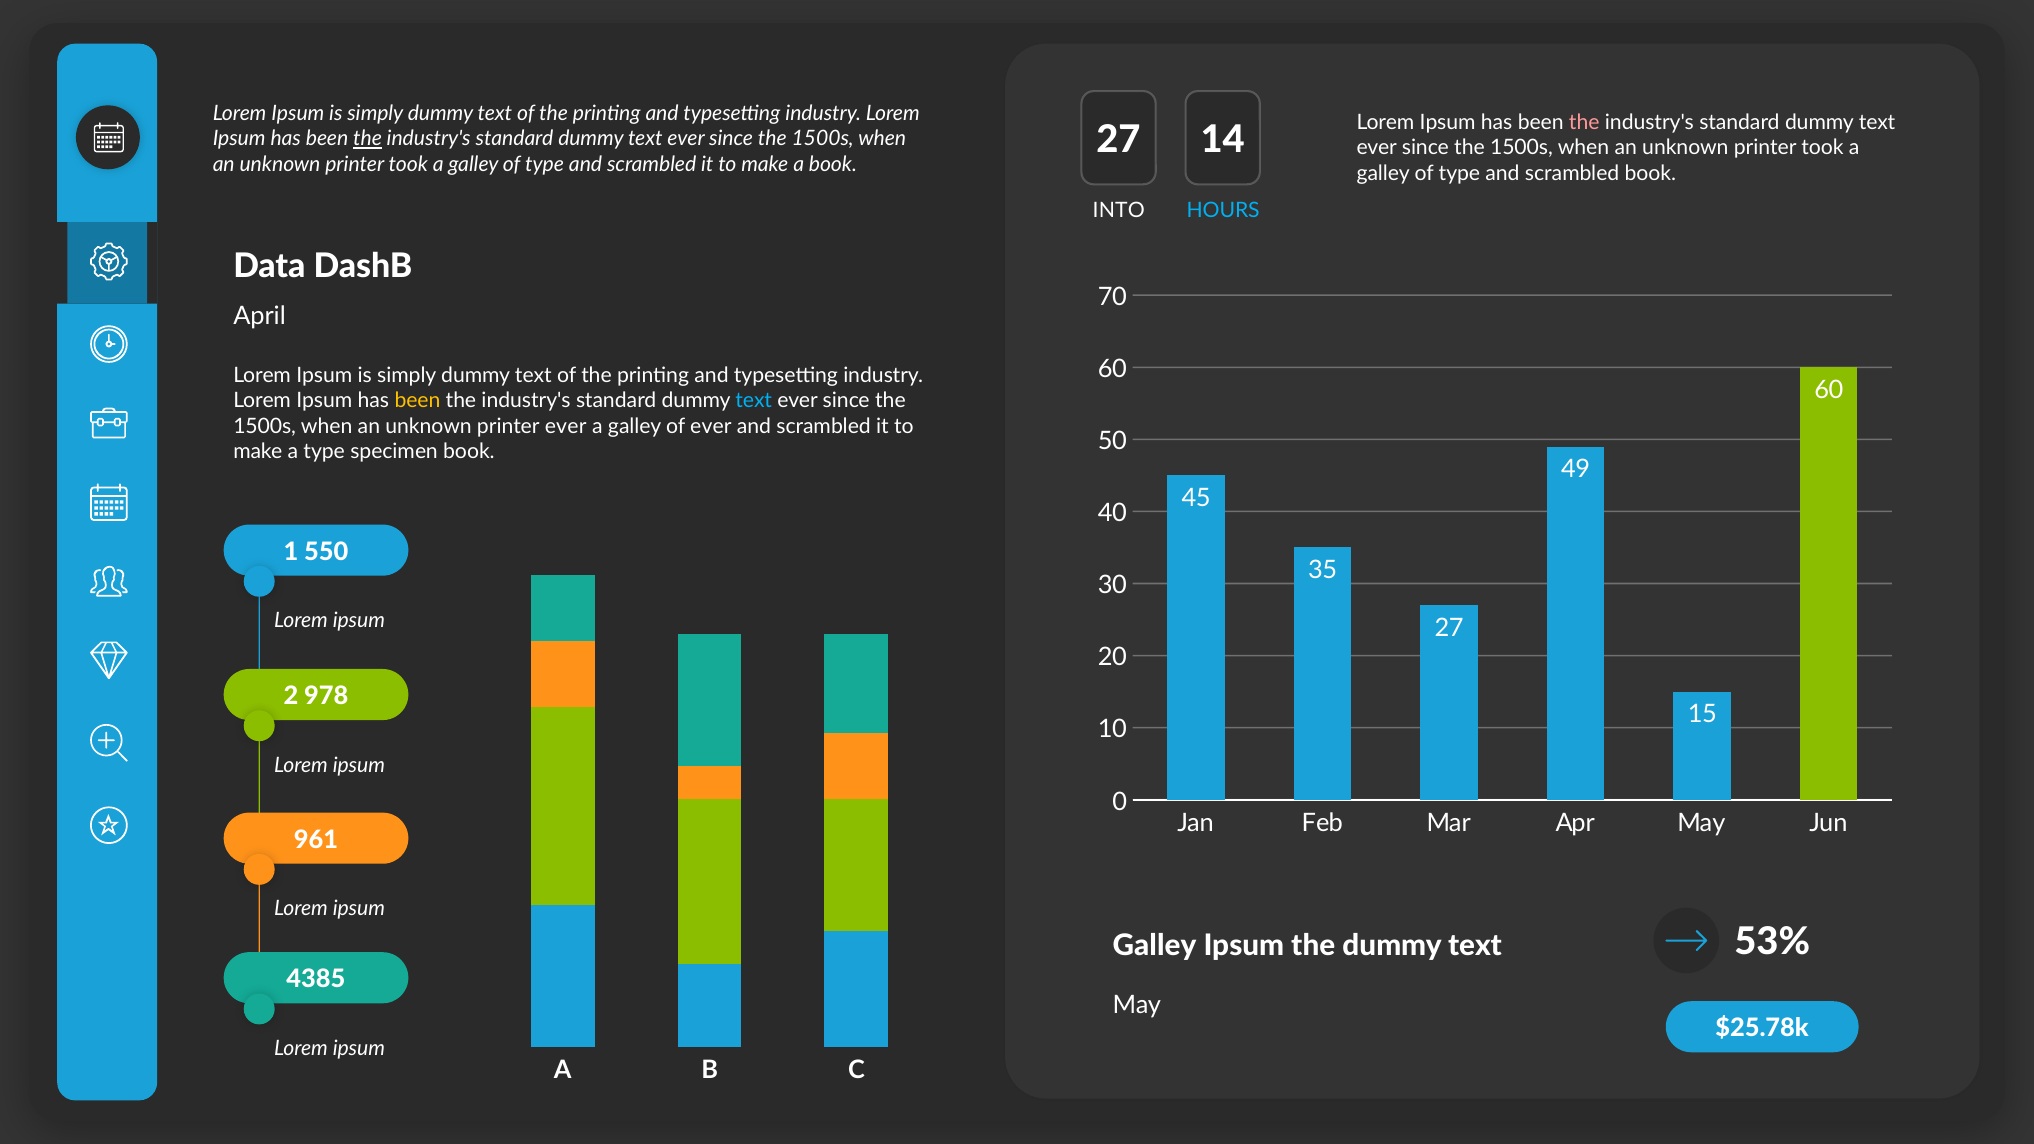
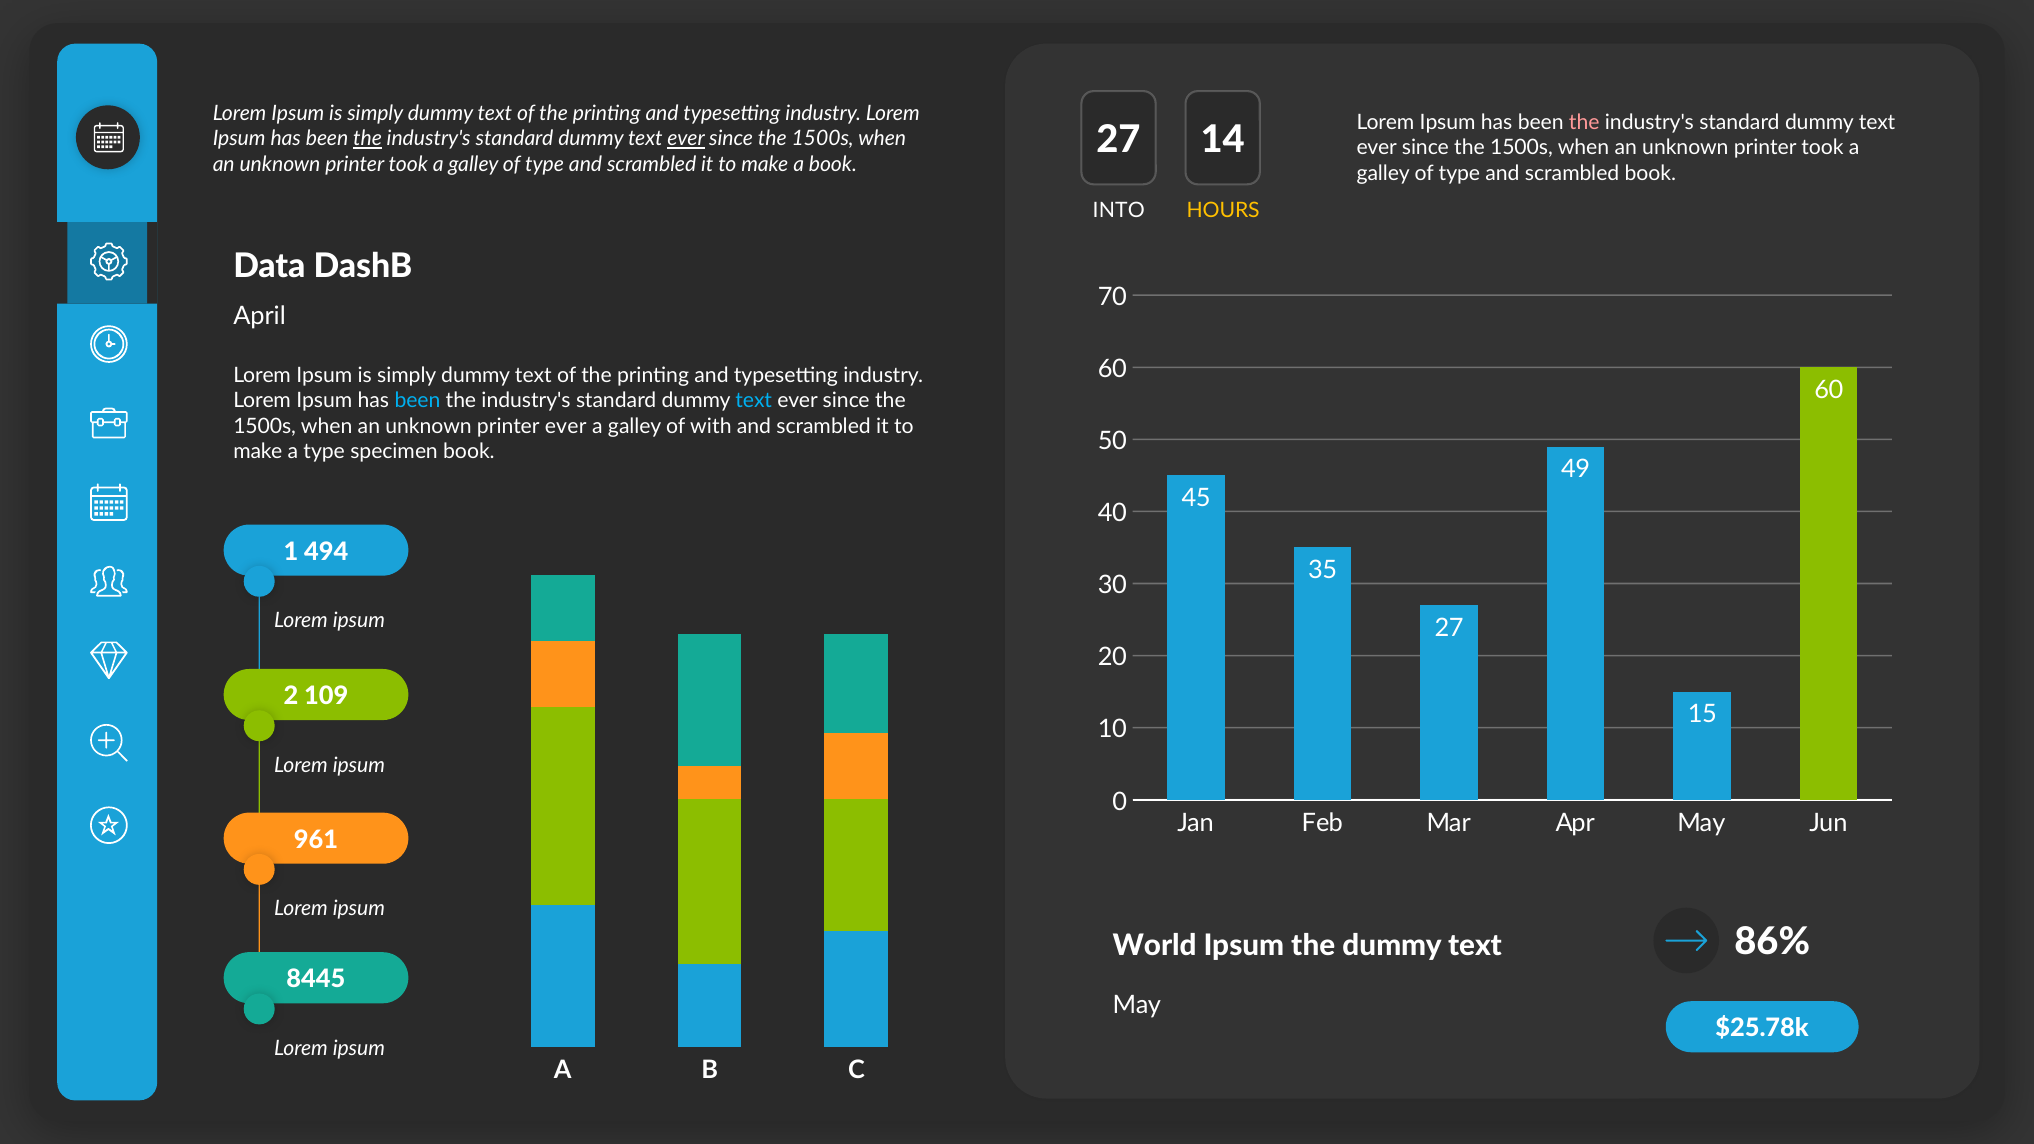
ever at (686, 139) underline: none -> present
HOURS colour: light blue -> yellow
been at (417, 401) colour: yellow -> light blue
of ever: ever -> with
550: 550 -> 494
978: 978 -> 109
53%: 53% -> 86%
Galley at (1155, 945): Galley -> World
4385: 4385 -> 8445
